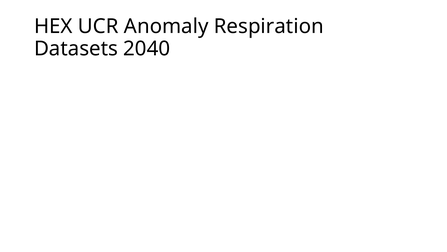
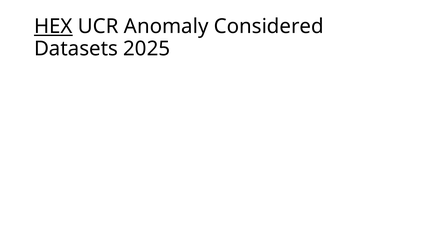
HEX underline: none -> present
Respiration: Respiration -> Considered
2040: 2040 -> 2025
